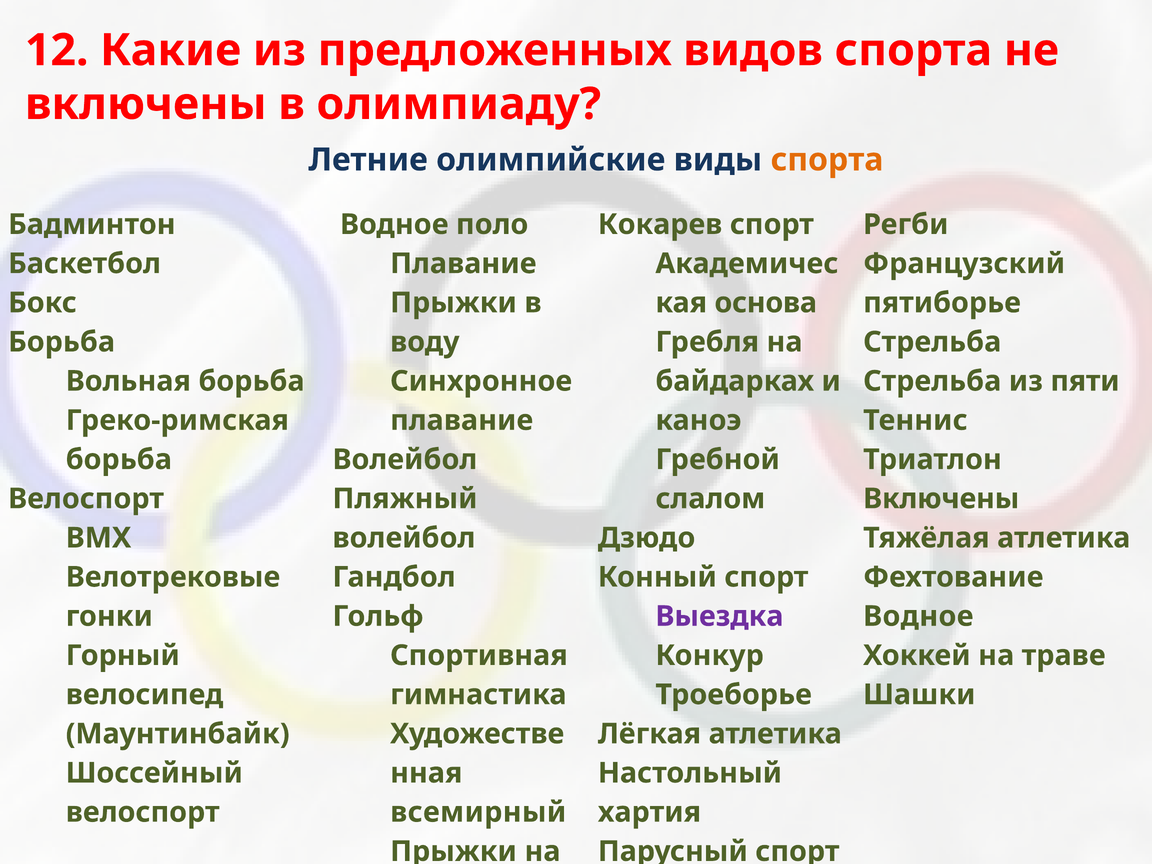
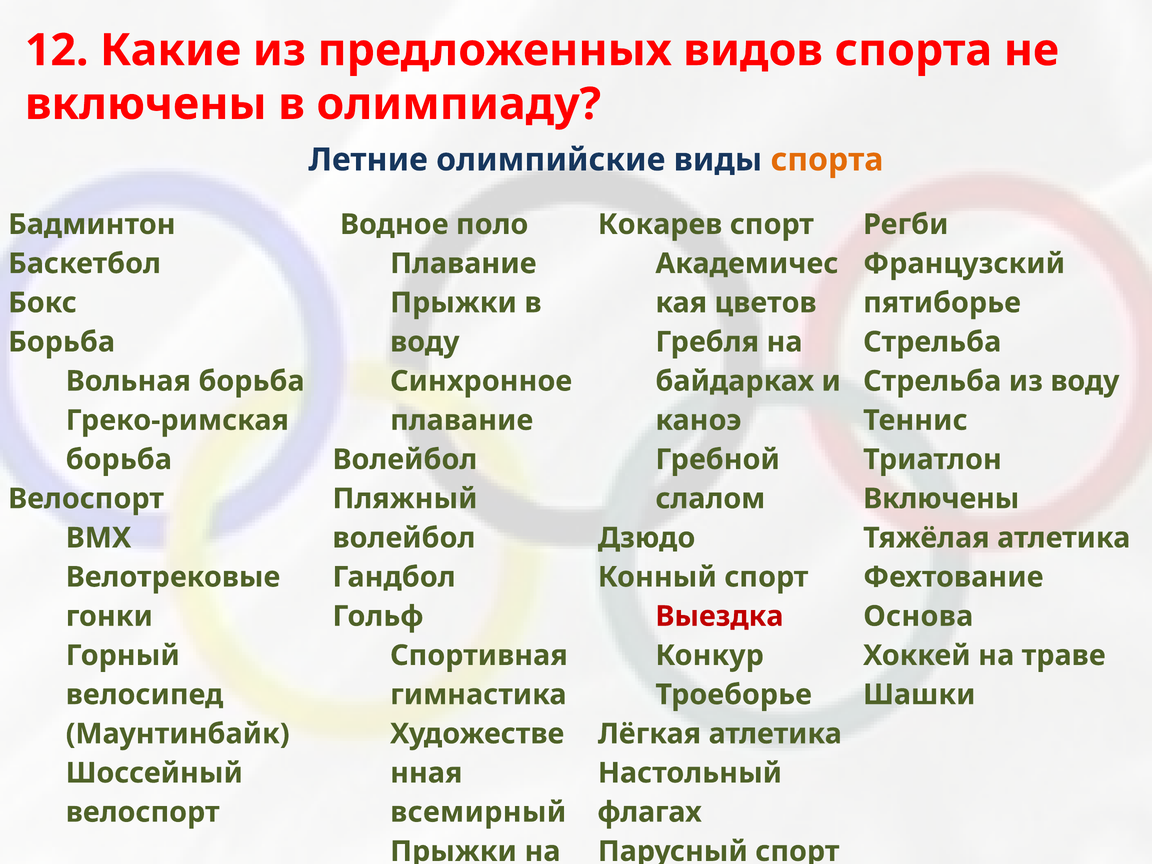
основа: основа -> цветов
из пяти: пяти -> воду
Выездка colour: purple -> red
Водное at (918, 616): Водное -> Основа
хартия: хартия -> флагах
